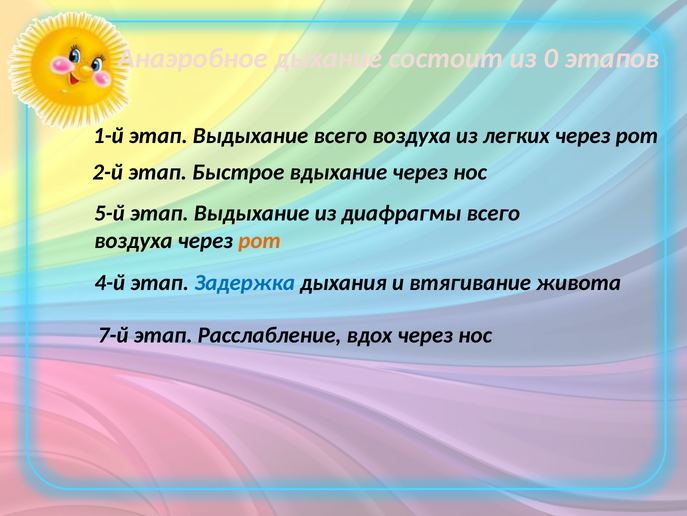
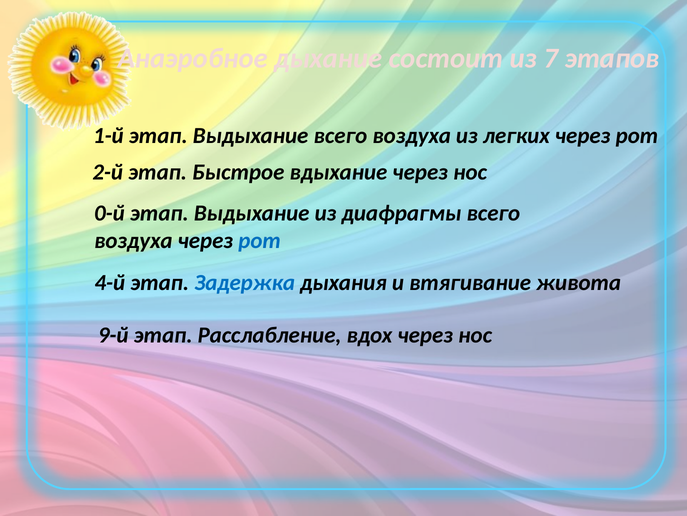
0: 0 -> 7
5-й: 5-й -> 0-й
рот at (260, 240) colour: orange -> blue
7-й: 7-й -> 9-й
